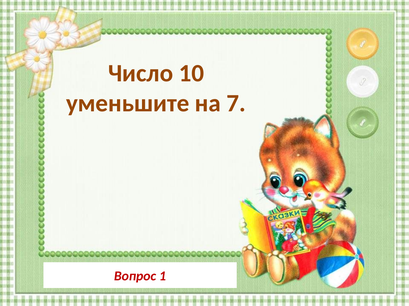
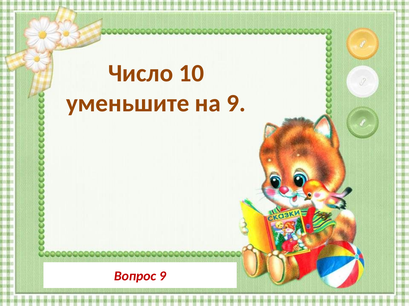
на 7: 7 -> 9
Вопрос 1: 1 -> 9
